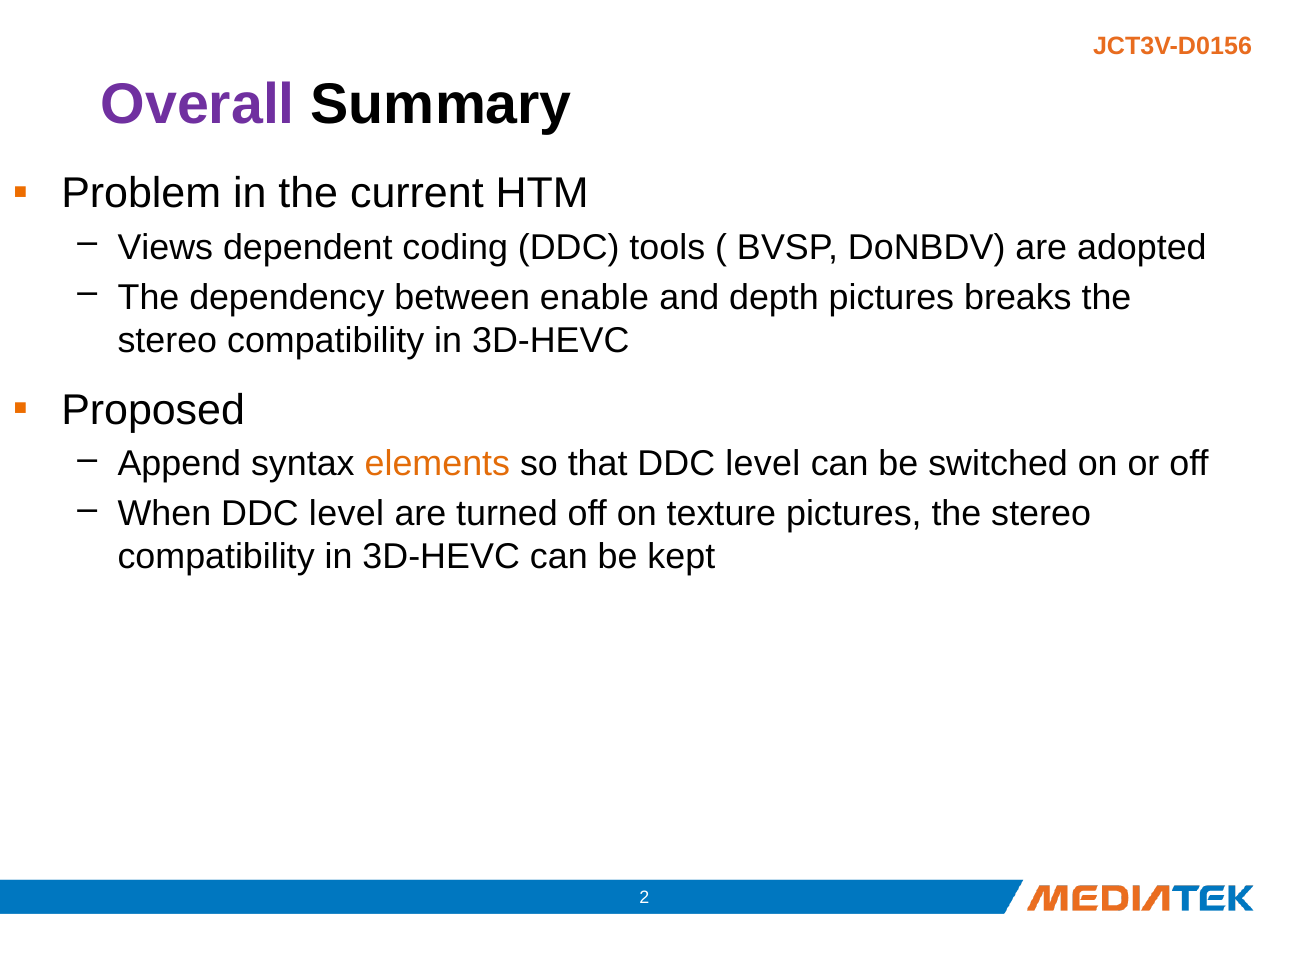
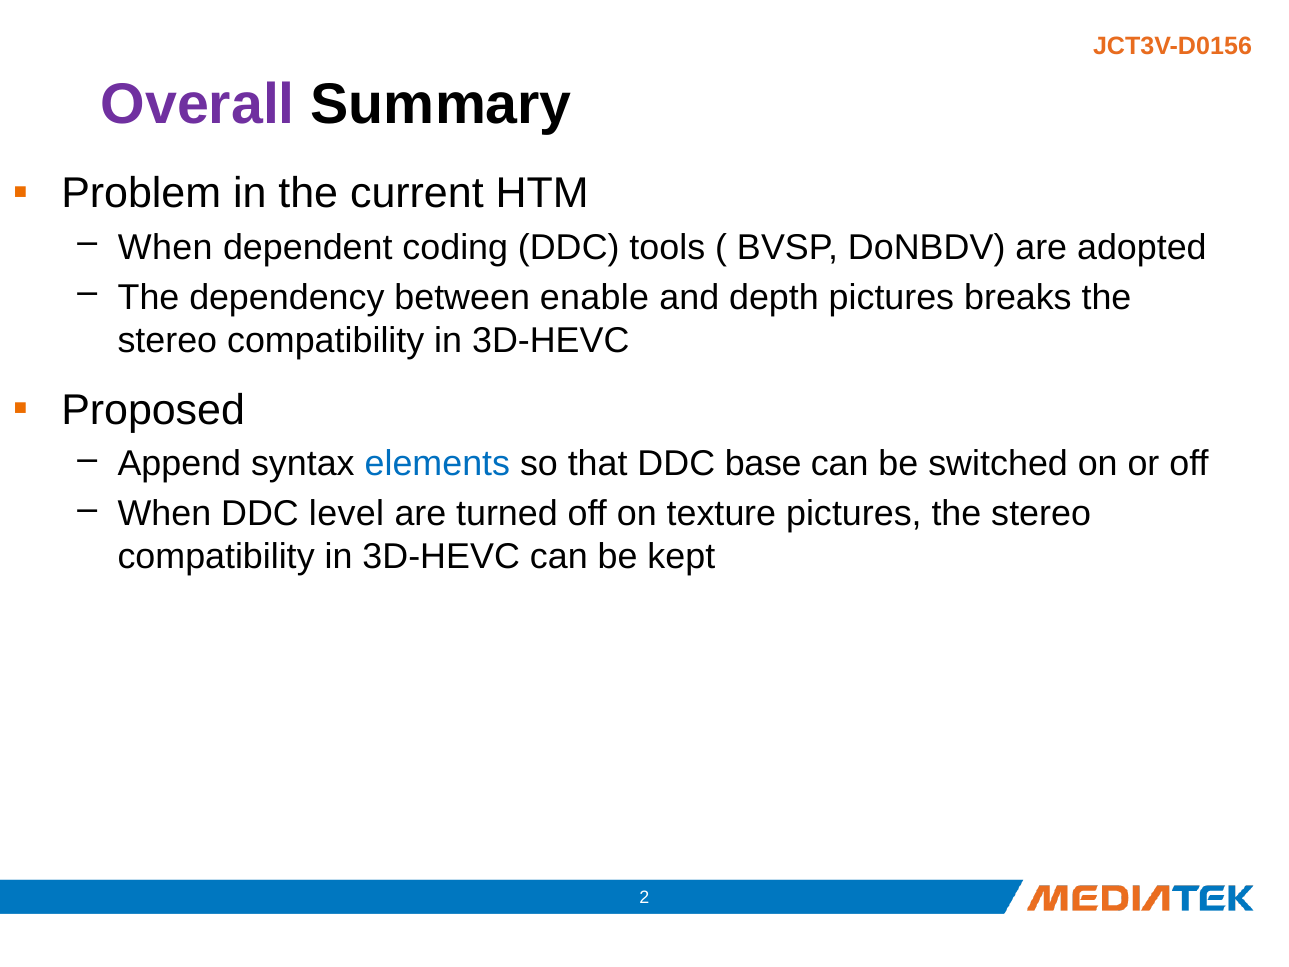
Views at (165, 248): Views -> When
elements colour: orange -> blue
that DDC level: level -> base
